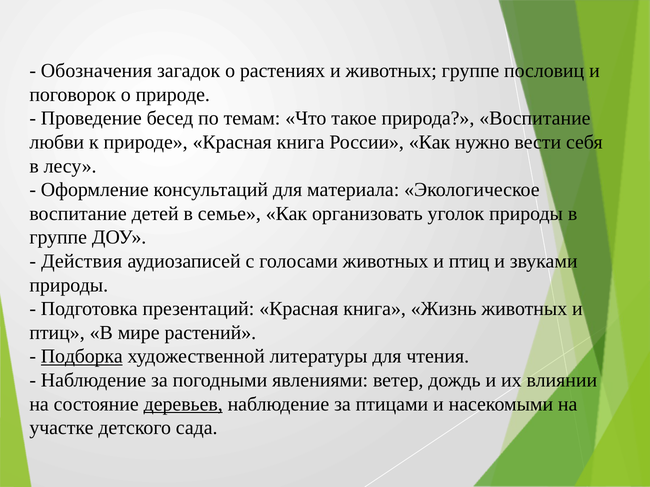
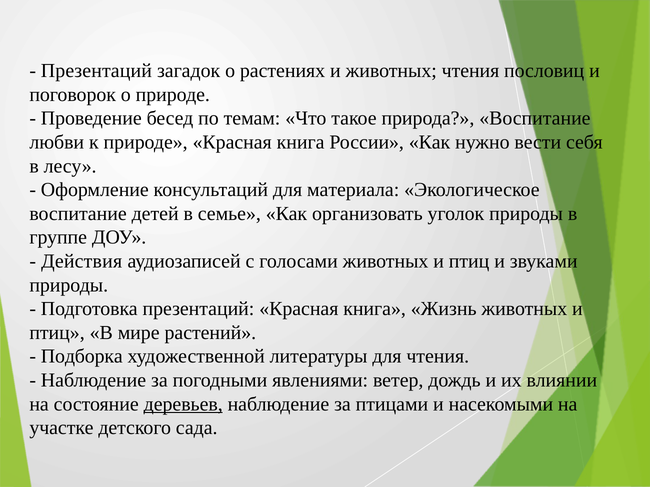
Обозначения at (96, 71): Обозначения -> Презентаций
животных группе: группе -> чтения
Подборка underline: present -> none
